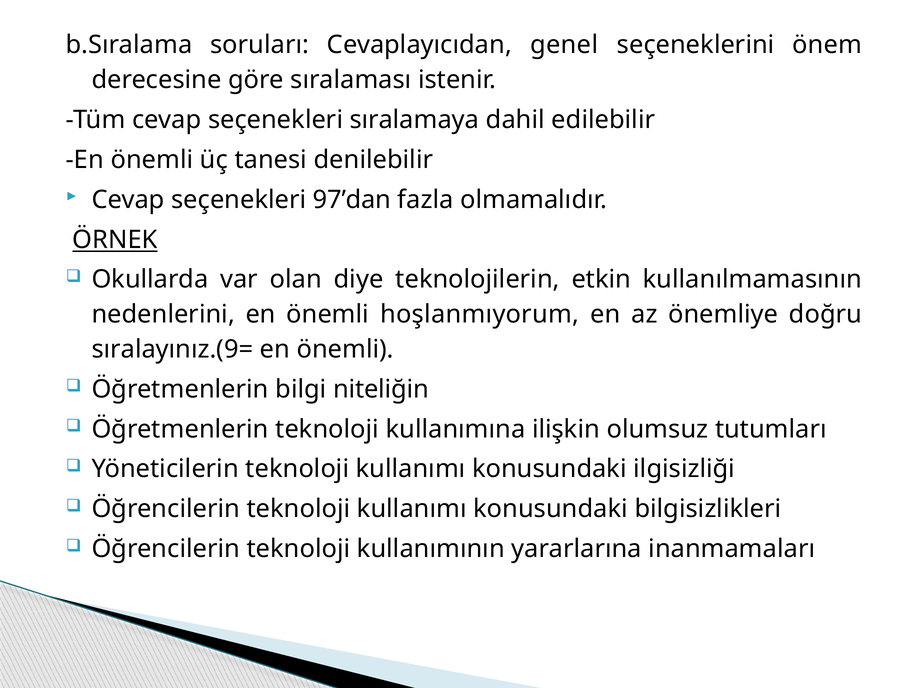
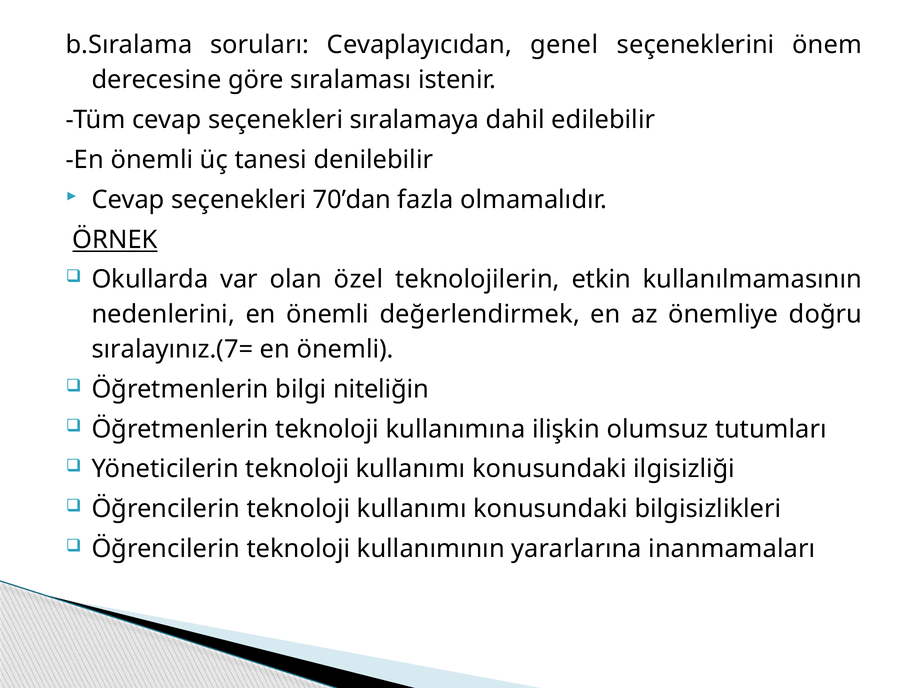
97’dan: 97’dan -> 70’dan
diye: diye -> özel
hoşlanmıyorum: hoşlanmıyorum -> değerlendirmek
sıralayınız.(9=: sıralayınız.(9= -> sıralayınız.(7=
